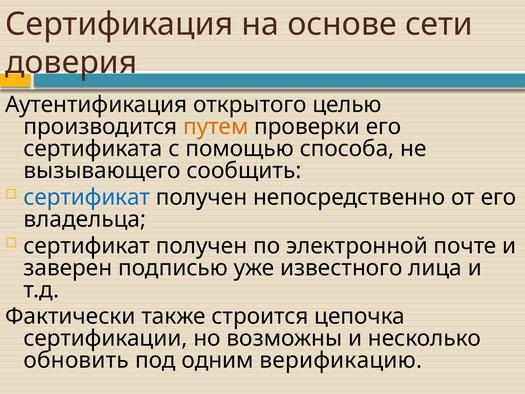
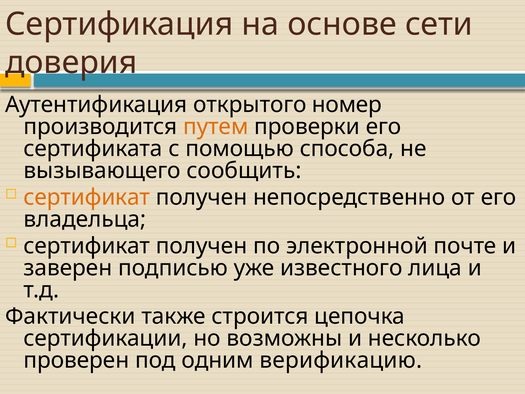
целью: целью -> номер
сертификат at (87, 197) colour: blue -> orange
обновить: обновить -> проверен
